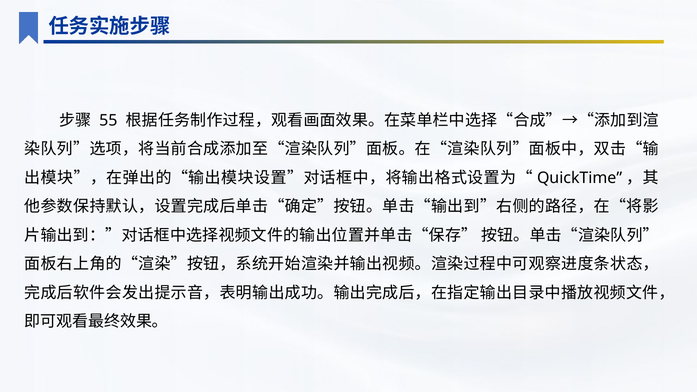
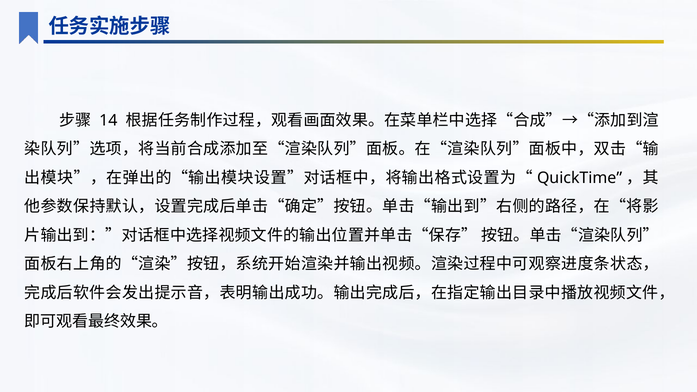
55: 55 -> 14
